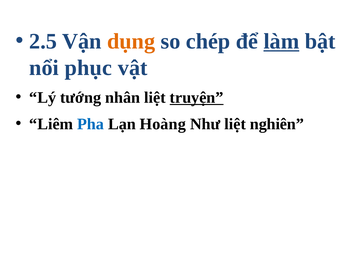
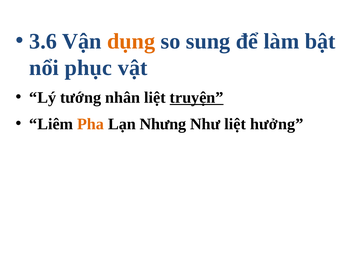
2.5: 2.5 -> 3.6
chép: chép -> sung
làm underline: present -> none
Pha colour: blue -> orange
Hoàng: Hoàng -> Nhưng
nghiên: nghiên -> hưởng
